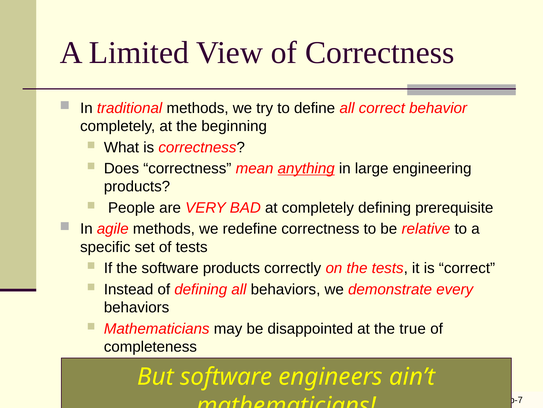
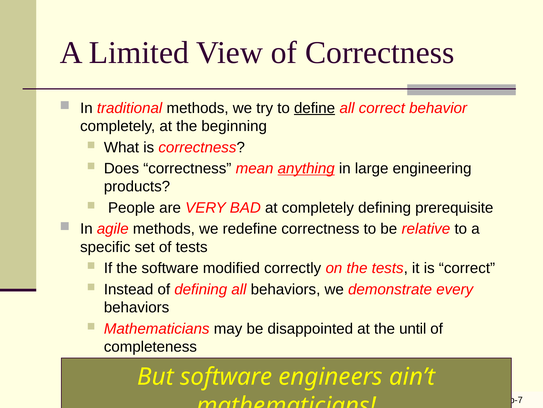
define underline: none -> present
software products: products -> modified
true: true -> until
